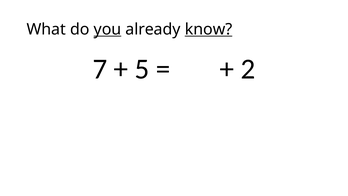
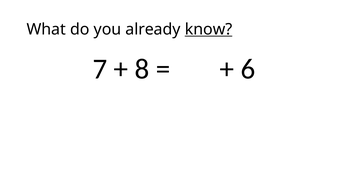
you underline: present -> none
5: 5 -> 8
2: 2 -> 6
